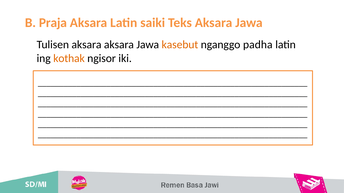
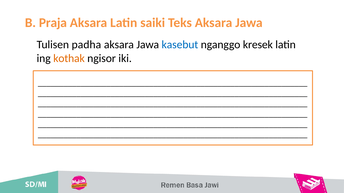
Tulisen aksara: aksara -> padha
kasebut colour: orange -> blue
padha: padha -> kresek
